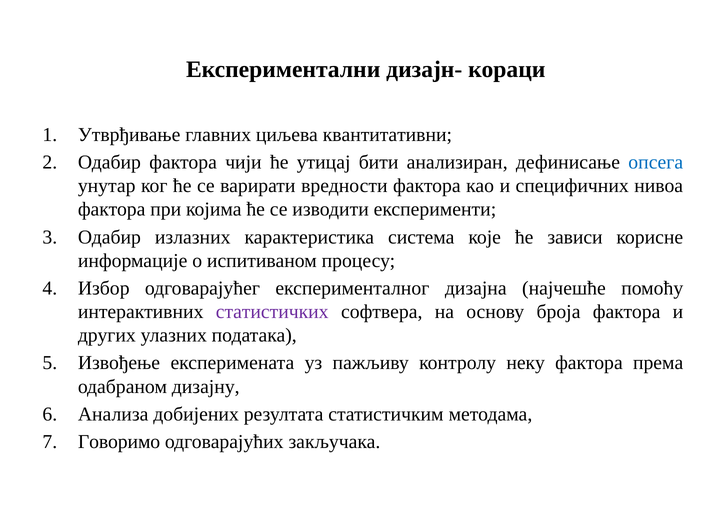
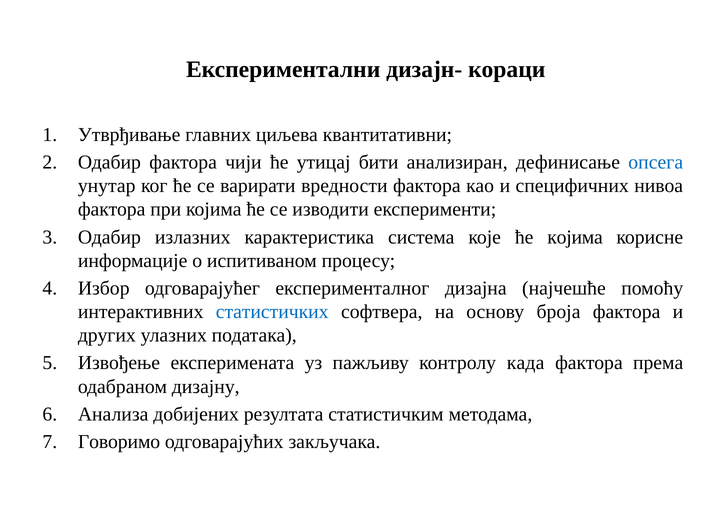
ће зависи: зависи -> којима
статистичких colour: purple -> blue
неку: неку -> када
